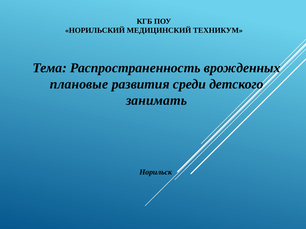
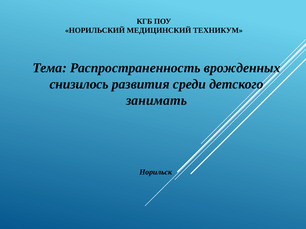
плановые: плановые -> снизилось
